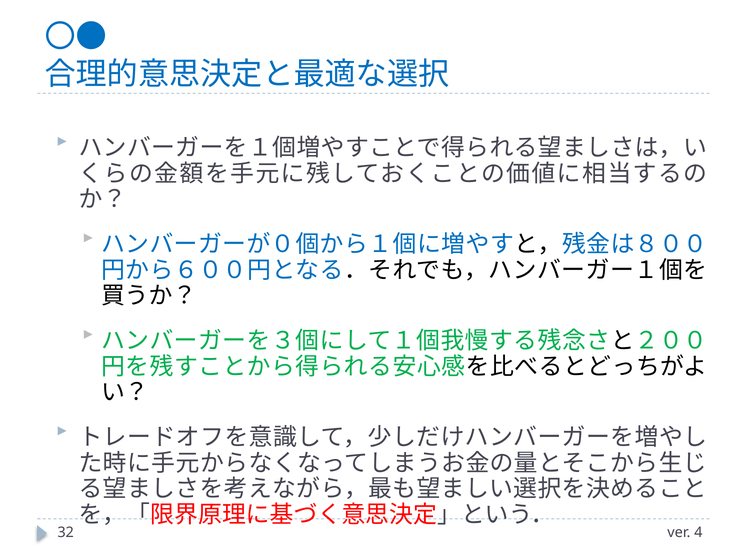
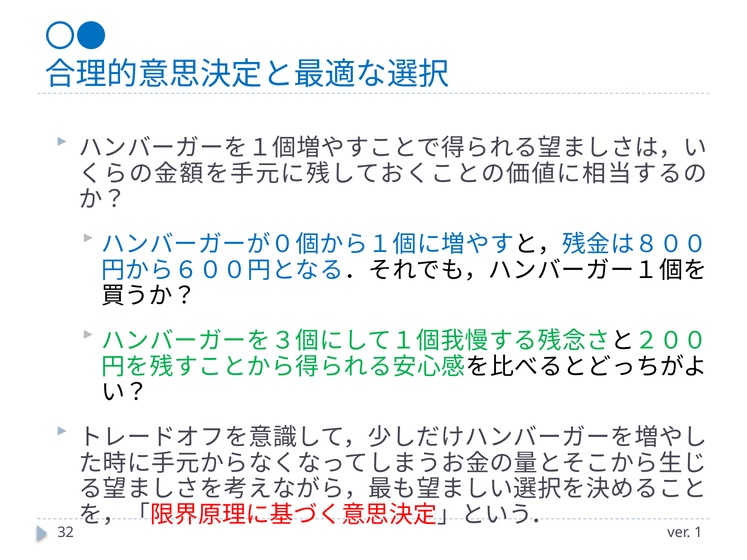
4: 4 -> 1
